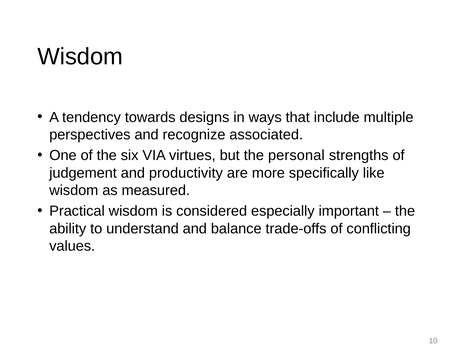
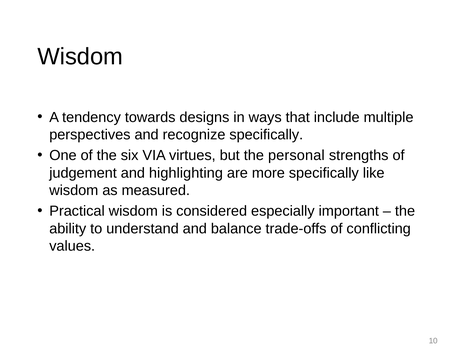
recognize associated: associated -> specifically
productivity: productivity -> highlighting
